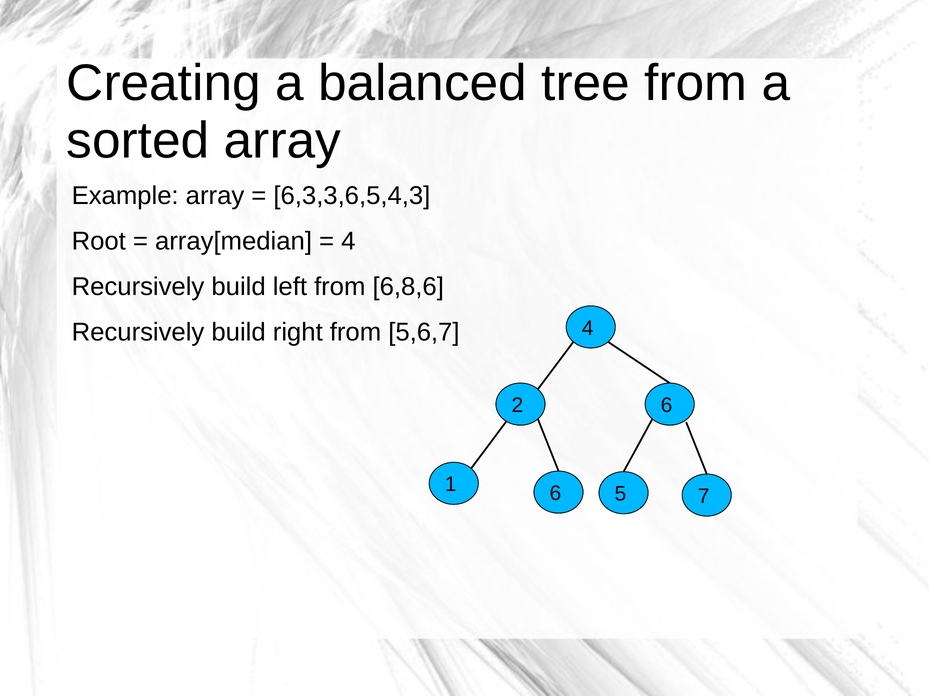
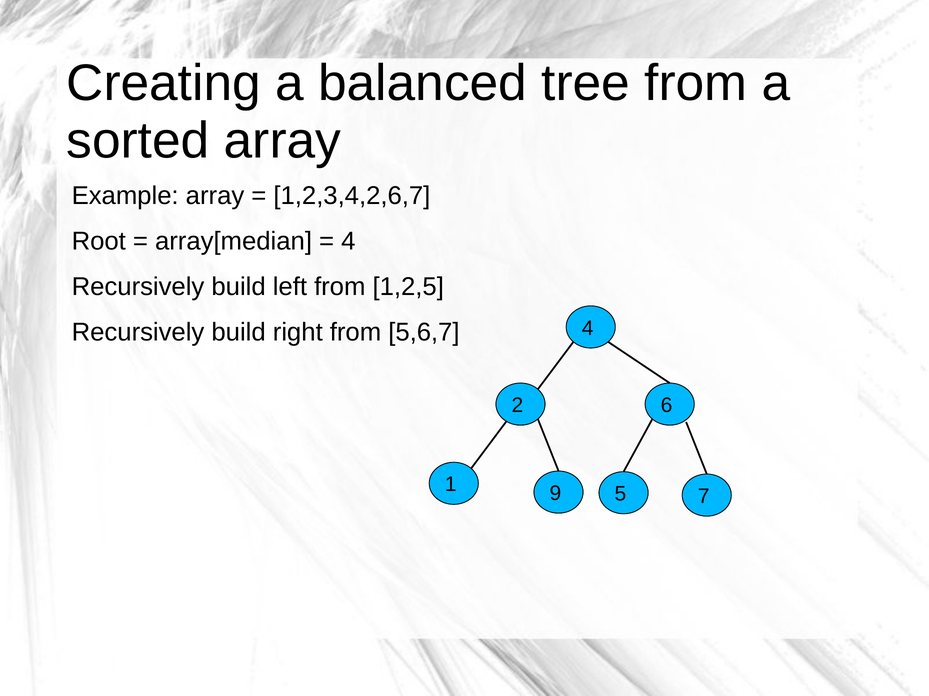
6,3,3,6,5,4,3: 6,3,3,6,5,4,3 -> 1,2,3,4,2,6,7
6,8,6: 6,8,6 -> 1,2,5
1 6: 6 -> 9
